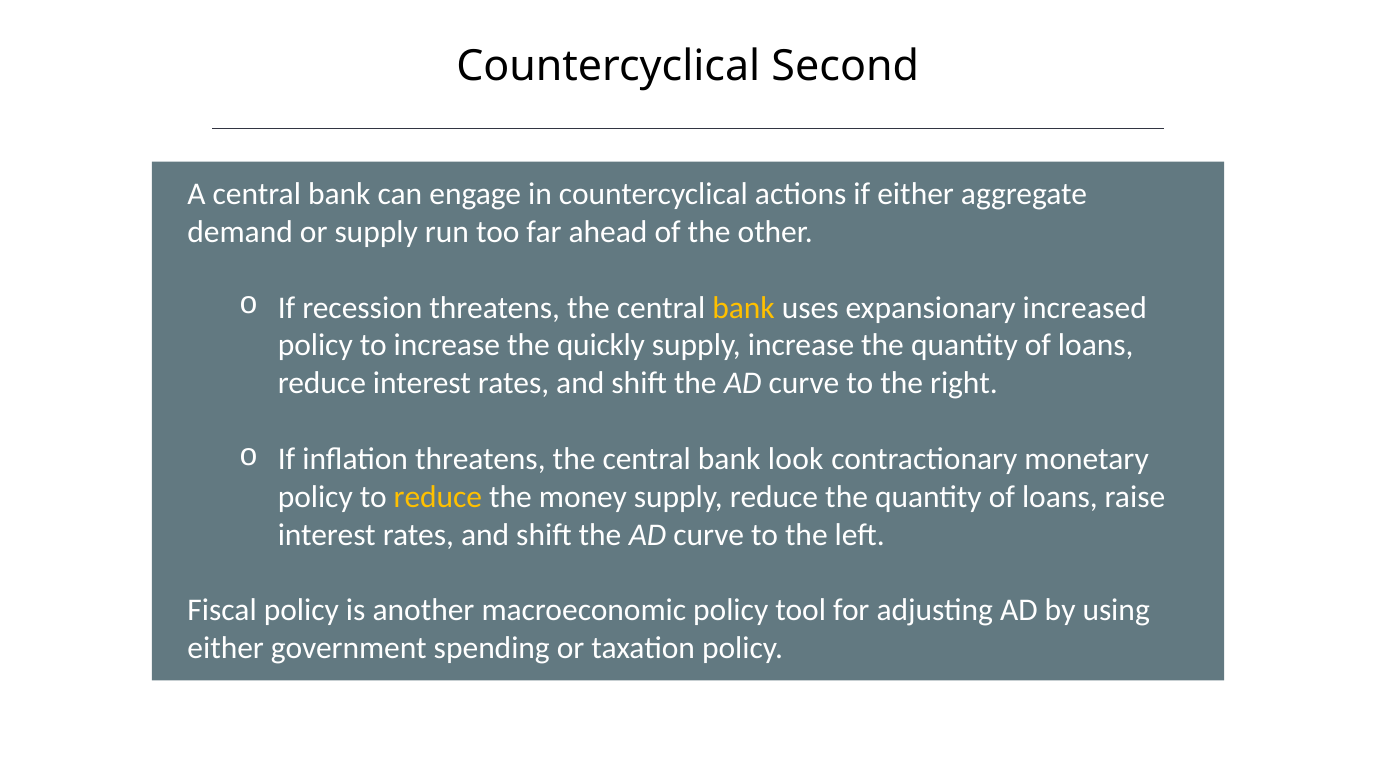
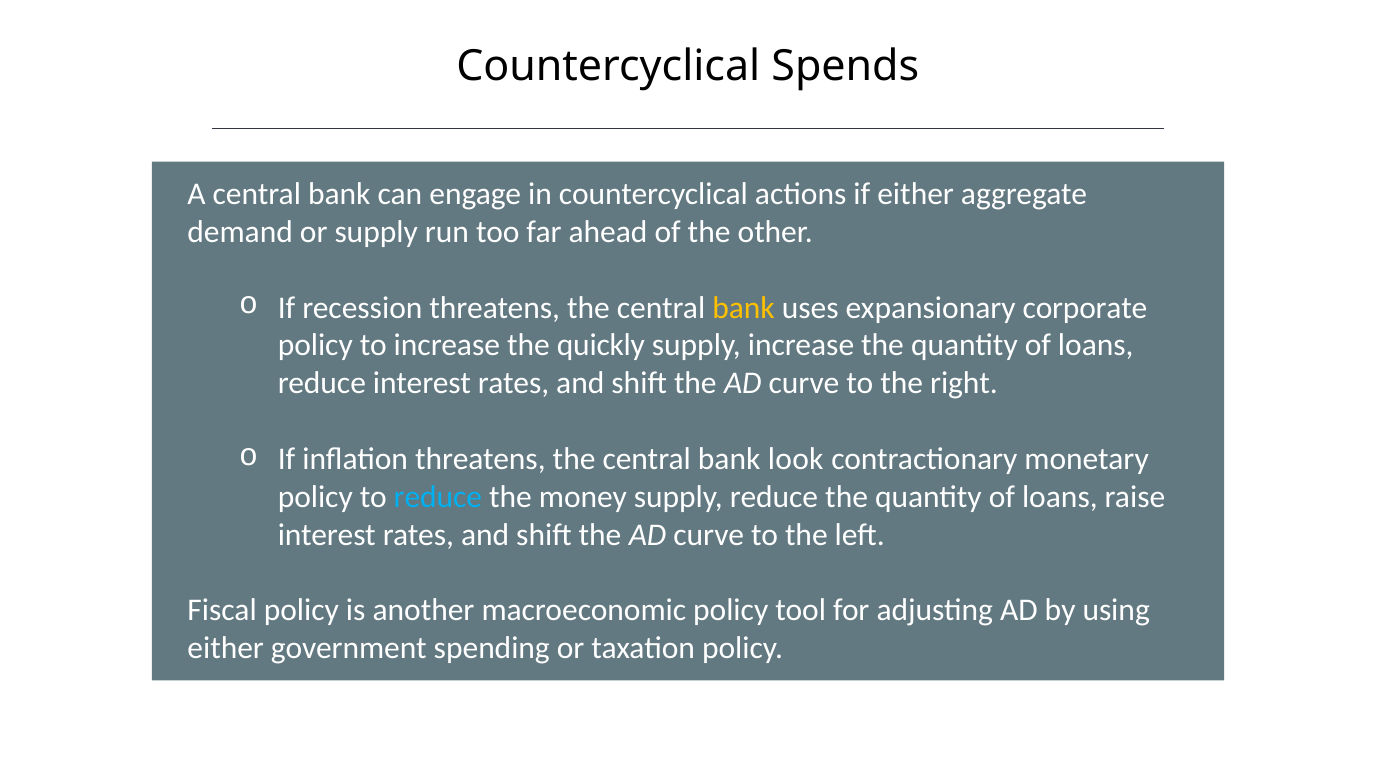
Second: Second -> Spends
increased: increased -> corporate
reduce at (438, 497) colour: yellow -> light blue
